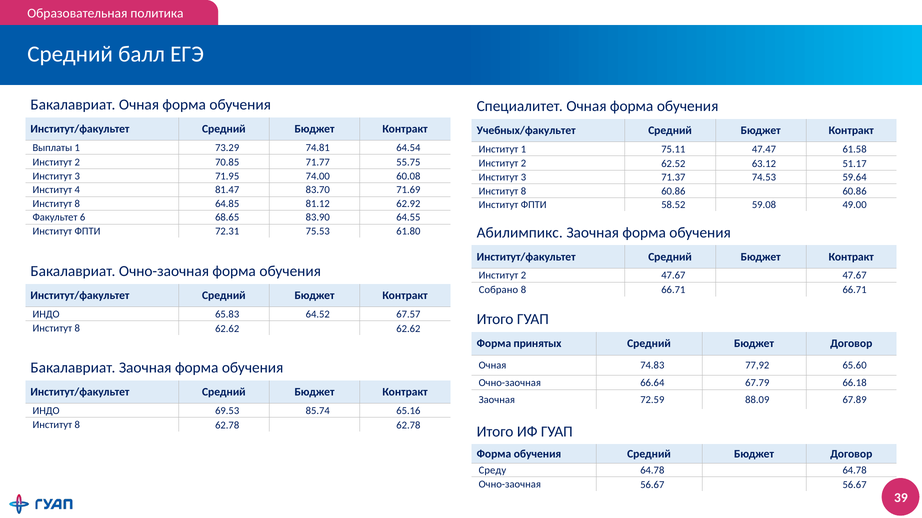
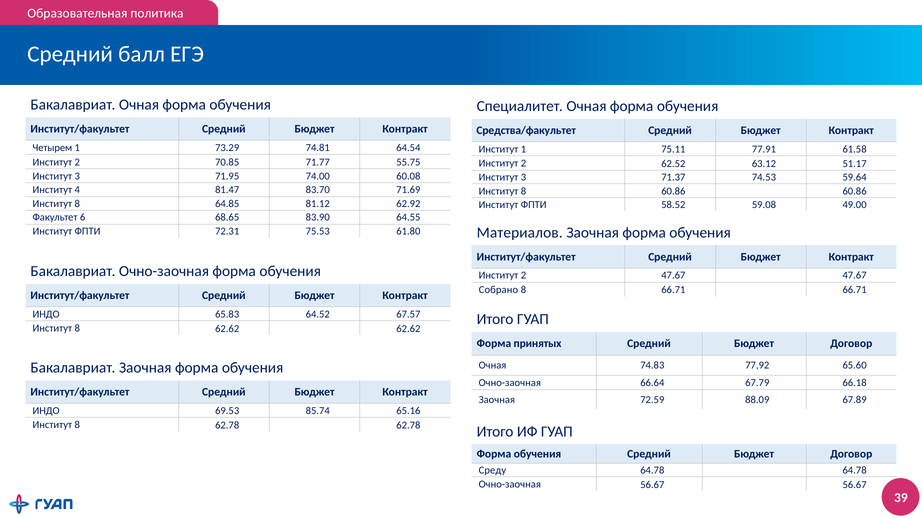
Учебных/факультет: Учебных/факультет -> Средства/факультет
Выплаты: Выплаты -> Четырем
47.47: 47.47 -> 77.91
Абилимпикс: Абилимпикс -> Материалов
